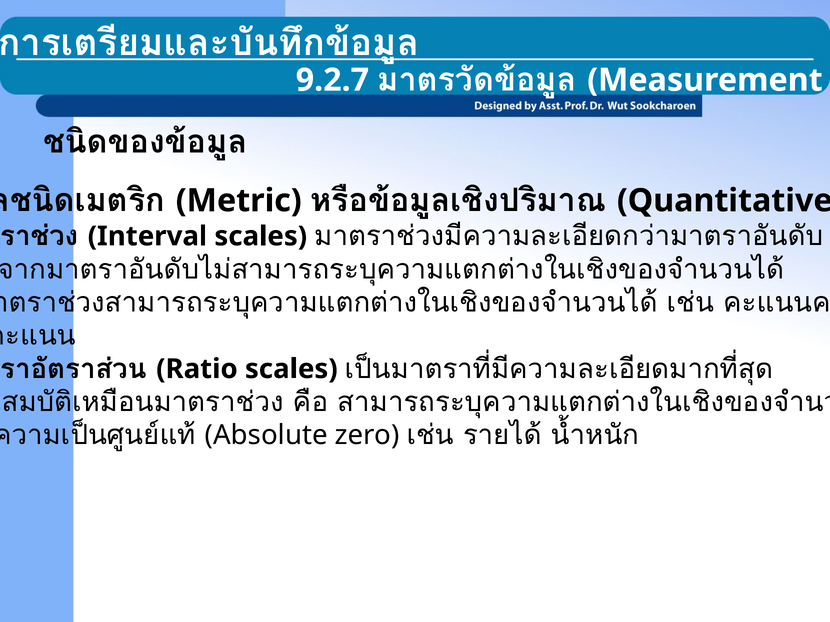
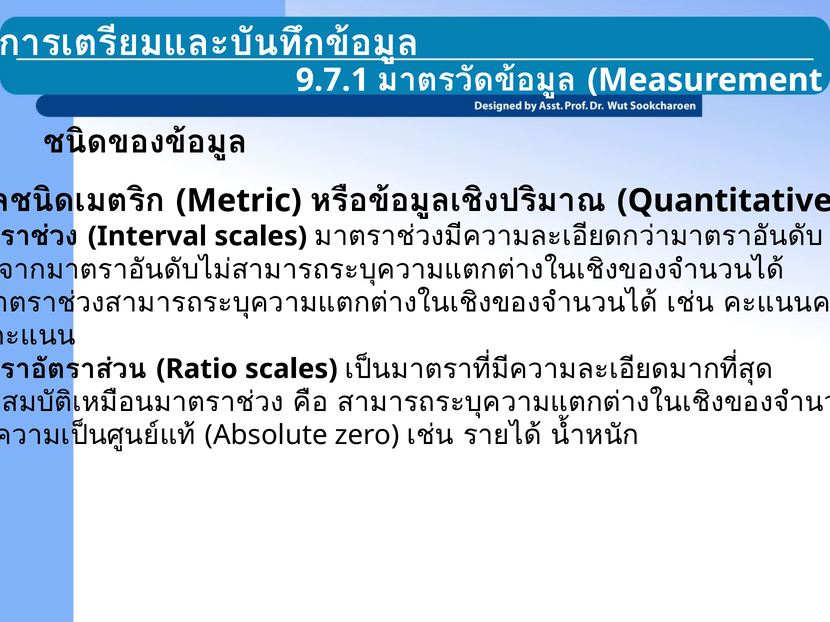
9.2.7: 9.2.7 -> 9.7.1
